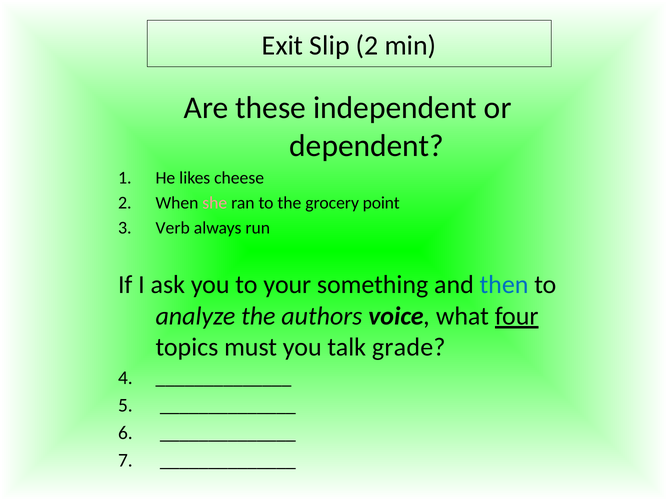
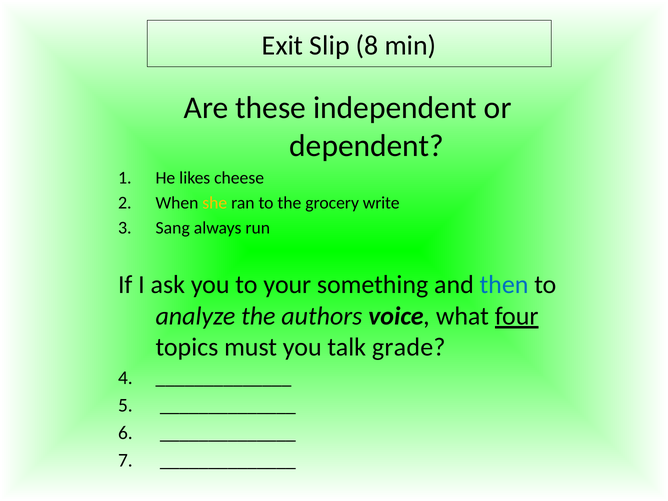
Slip 2: 2 -> 8
she colour: pink -> yellow
point: point -> write
Verb: Verb -> Sang
